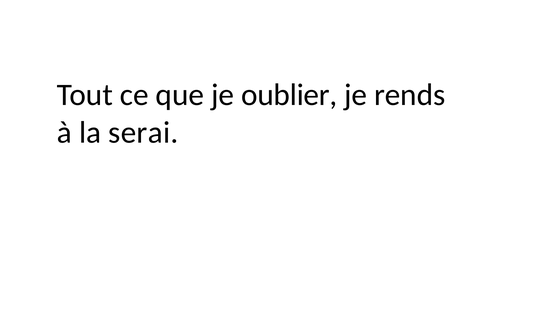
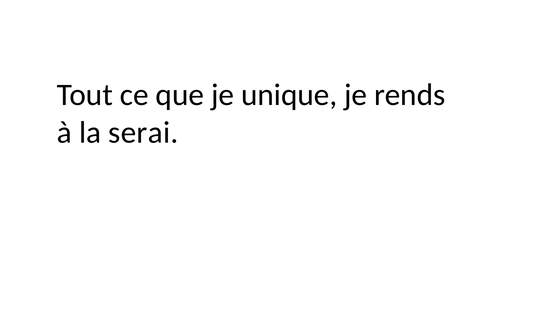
oublier: oublier -> unique
